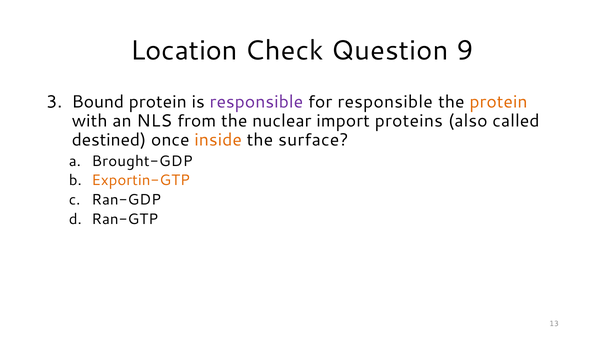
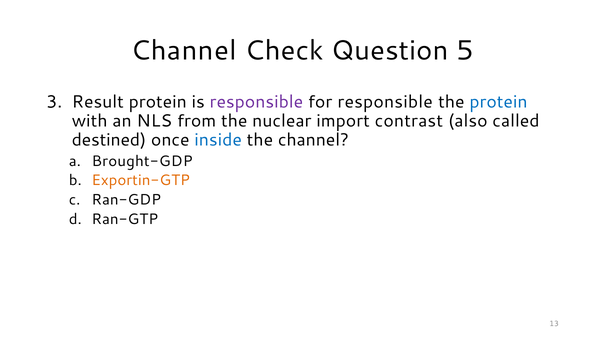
Location at (184, 51): Location -> Channel
9: 9 -> 5
Bound: Bound -> Result
protein at (498, 102) colour: orange -> blue
proteins: proteins -> contrast
inside colour: orange -> blue
the surface: surface -> channel
